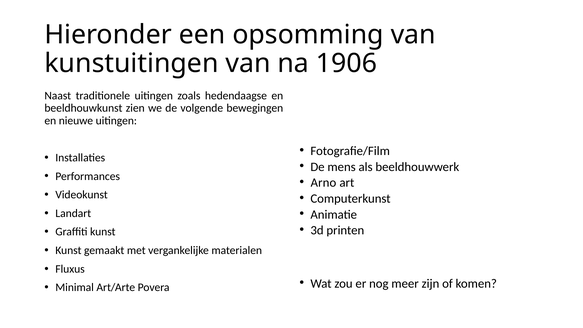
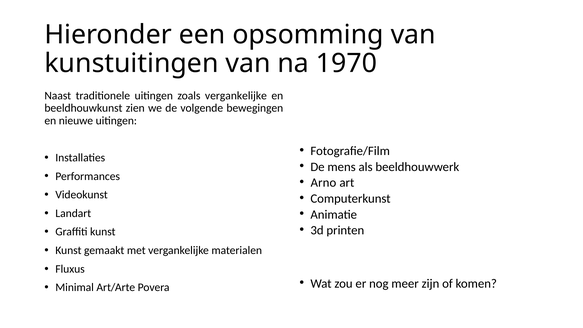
1906: 1906 -> 1970
zoals hedendaagse: hedendaagse -> vergankelijke
